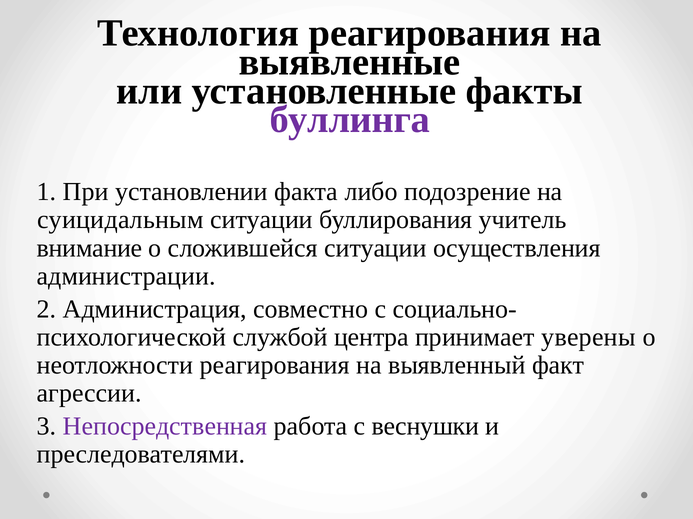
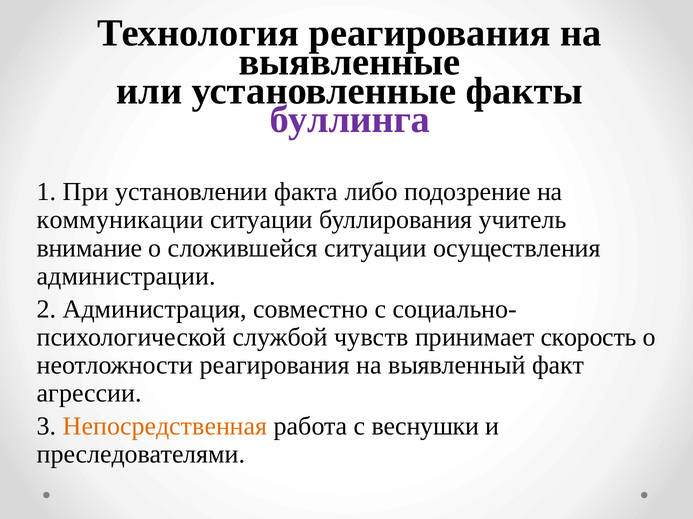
суицидальным: суицидальным -> коммуникации
центра: центра -> чувств
уверены: уверены -> скорость
Непосредственная colour: purple -> orange
